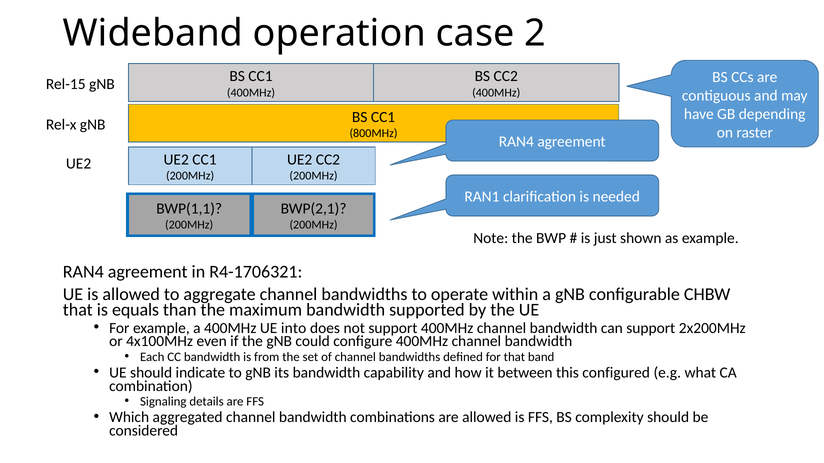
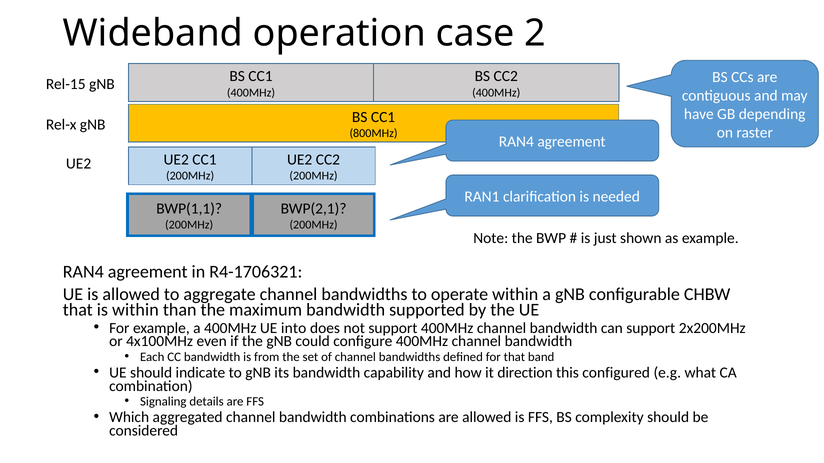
is equals: equals -> within
between: between -> direction
